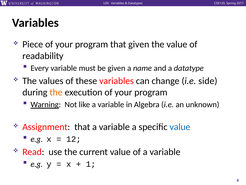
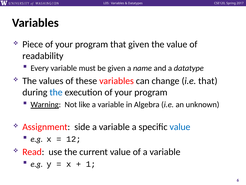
i.e side: side -> that
the at (56, 92) colour: orange -> blue
Assignment that: that -> side
